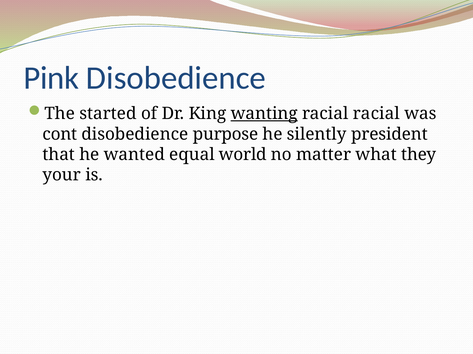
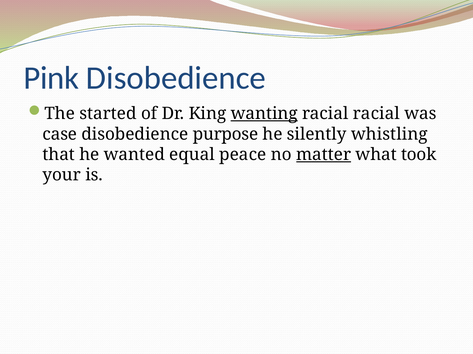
cont: cont -> case
president: president -> whistling
world: world -> peace
matter underline: none -> present
they: they -> took
